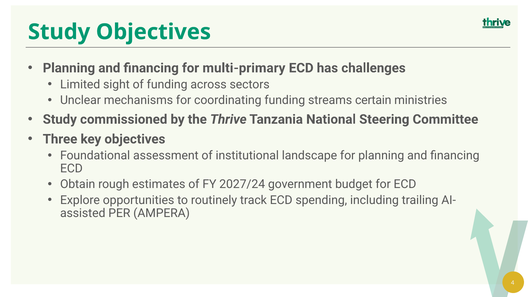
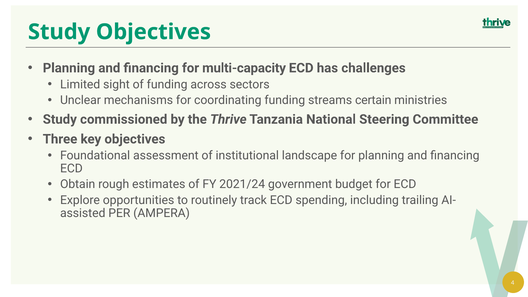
multi-primary: multi-primary -> multi-capacity
2027/24: 2027/24 -> 2021/24
